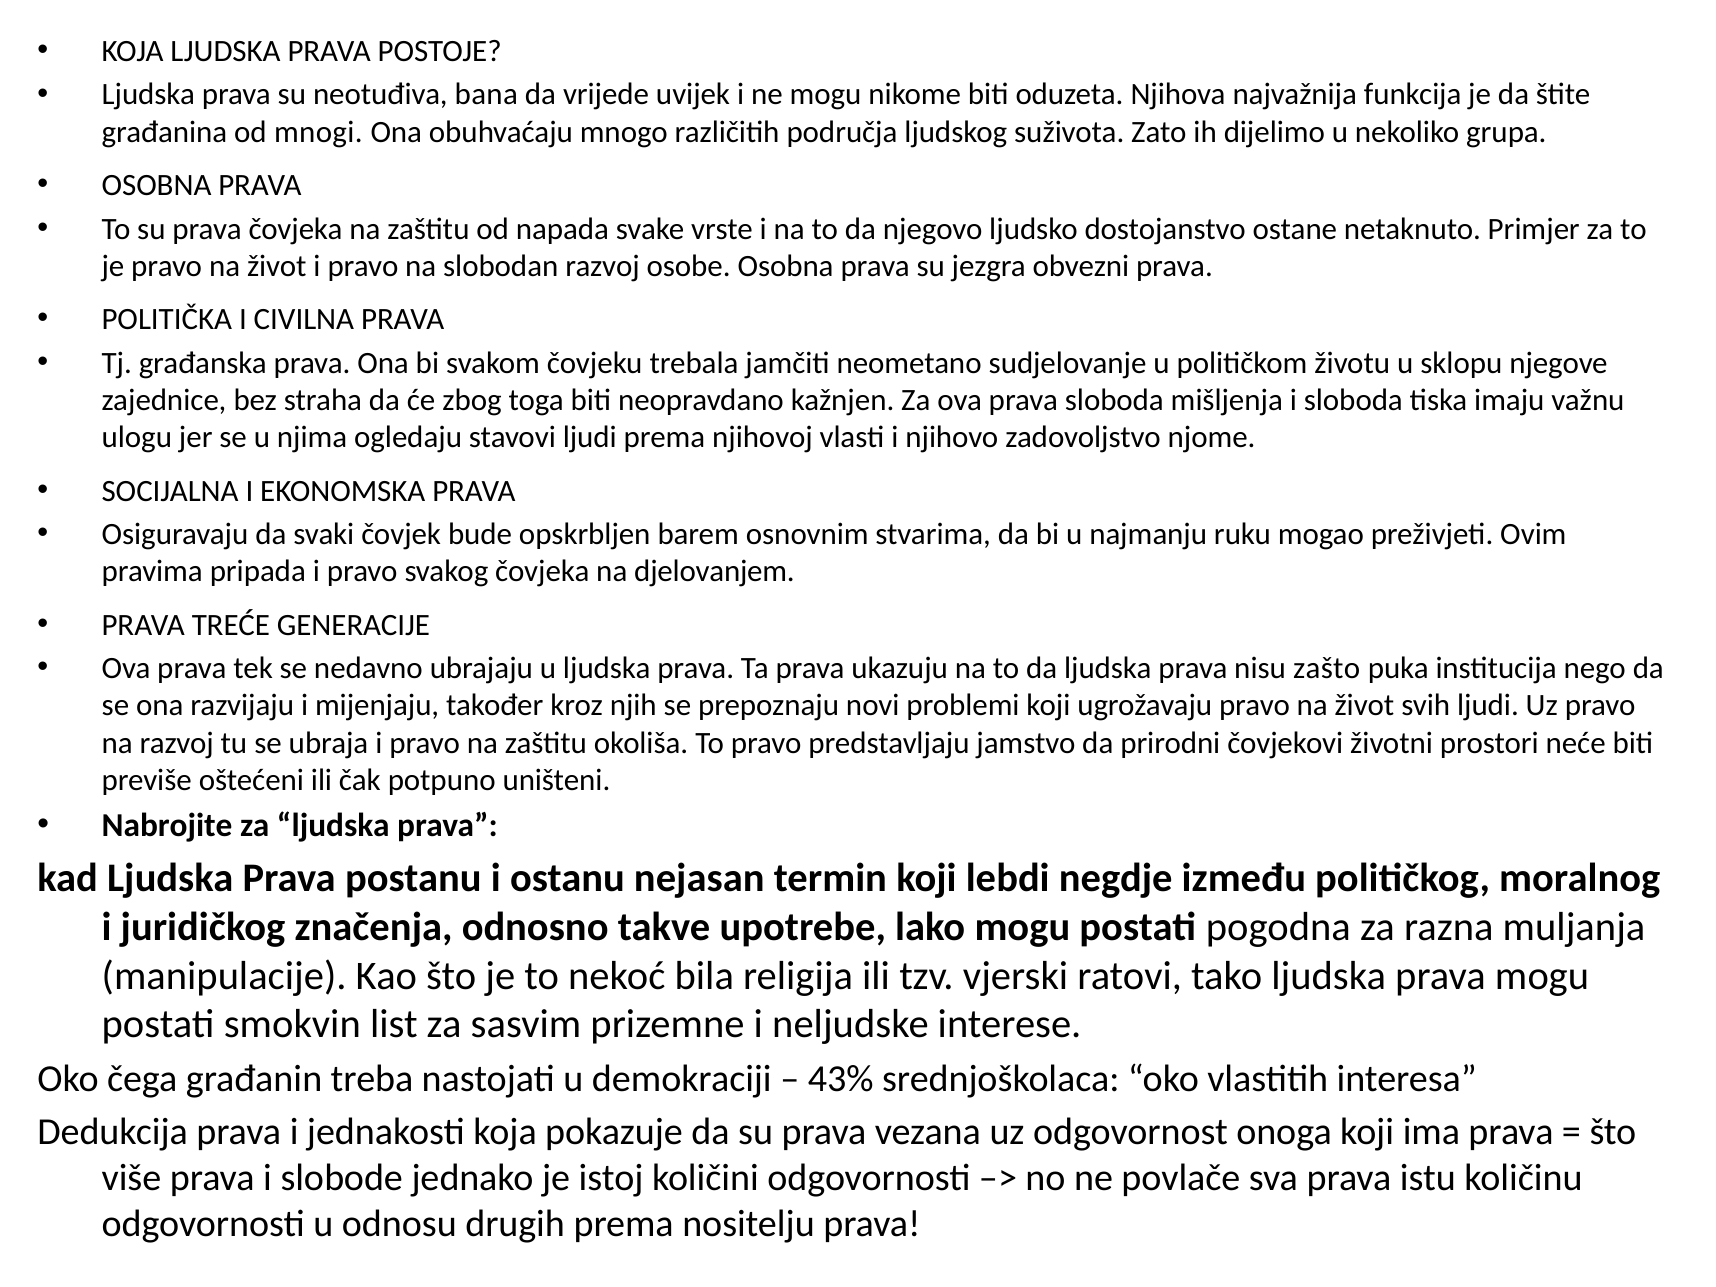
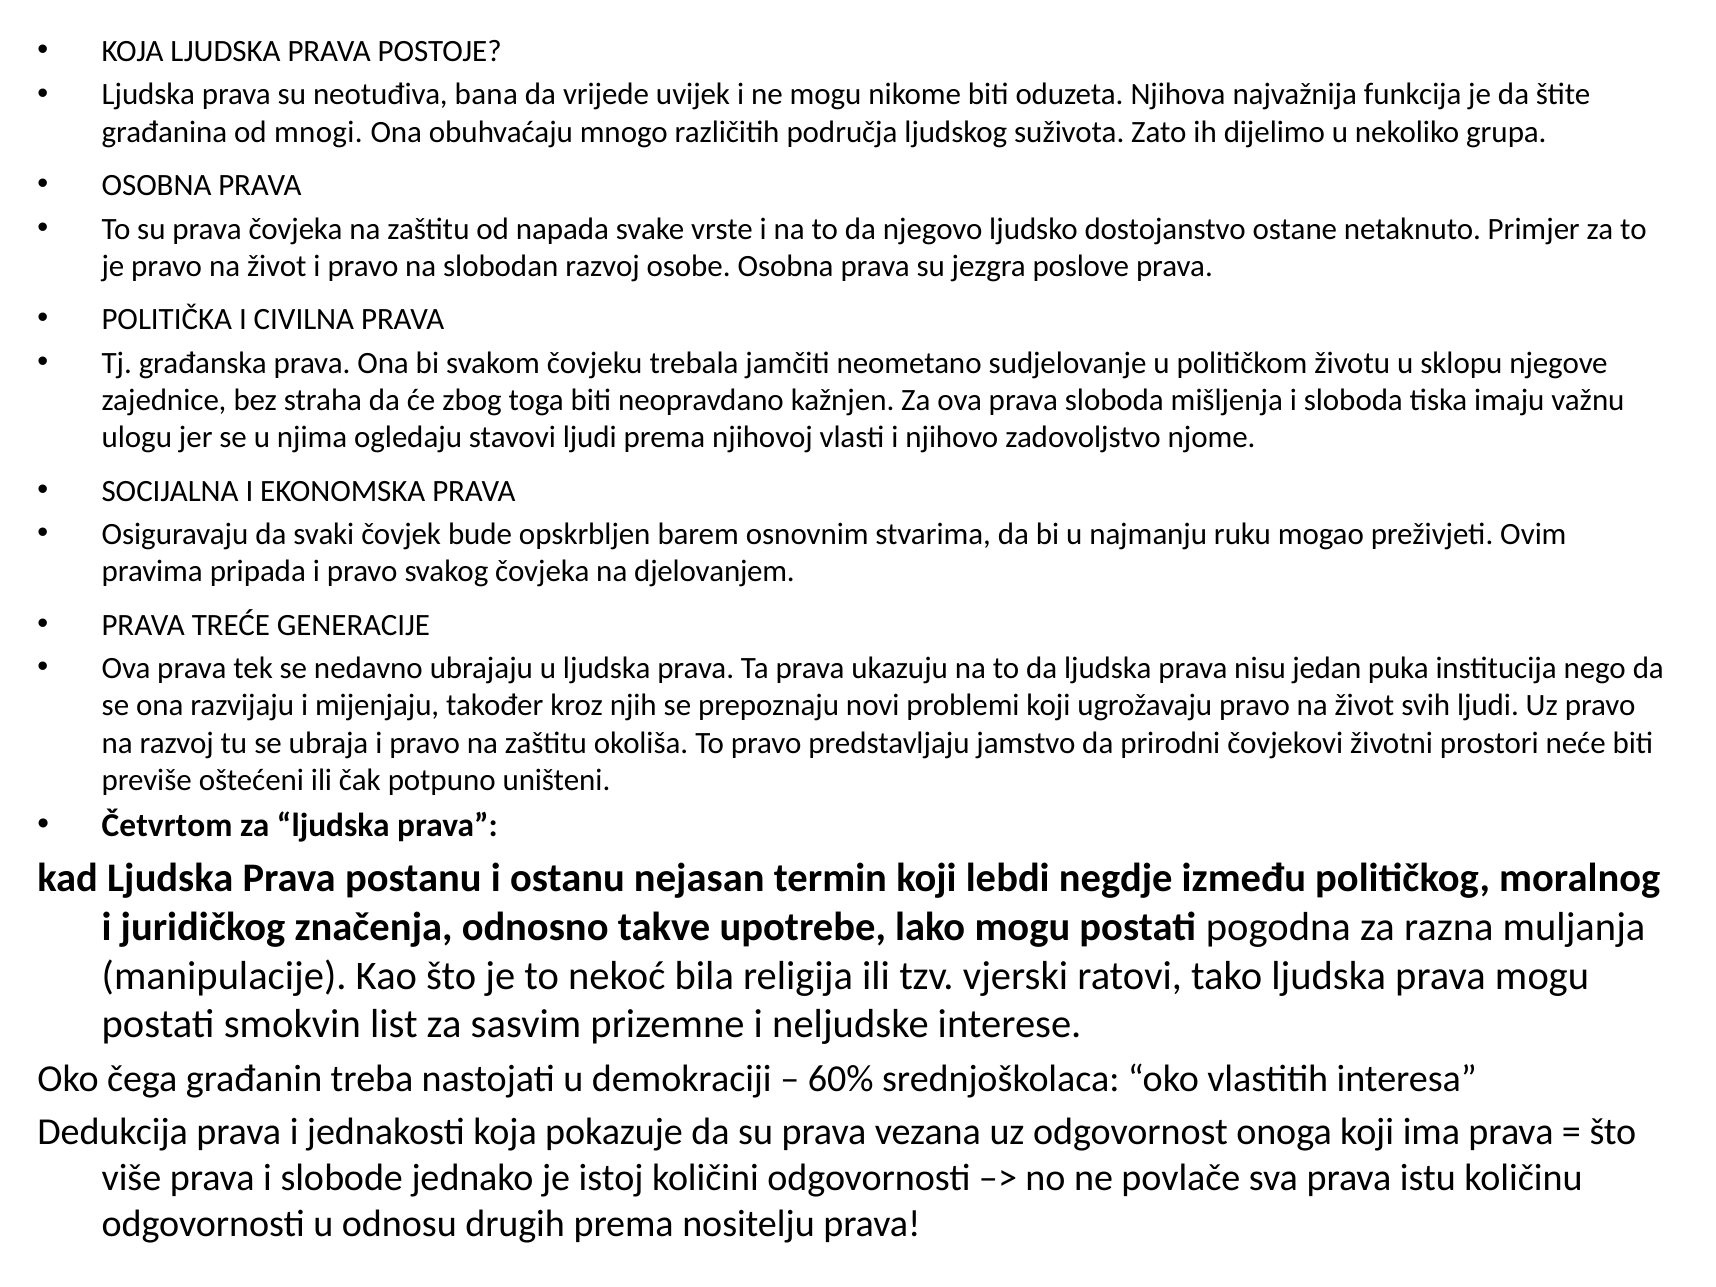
obvezni: obvezni -> poslove
zašto: zašto -> jedan
Nabrojite: Nabrojite -> Četvrtom
43%: 43% -> 60%
